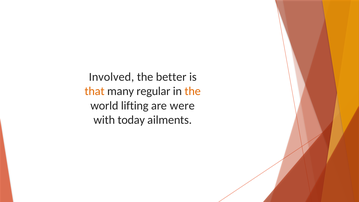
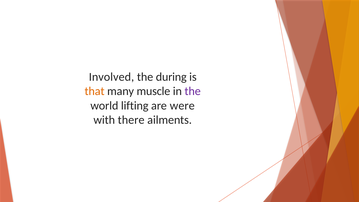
better: better -> during
regular: regular -> muscle
the at (193, 91) colour: orange -> purple
today: today -> there
